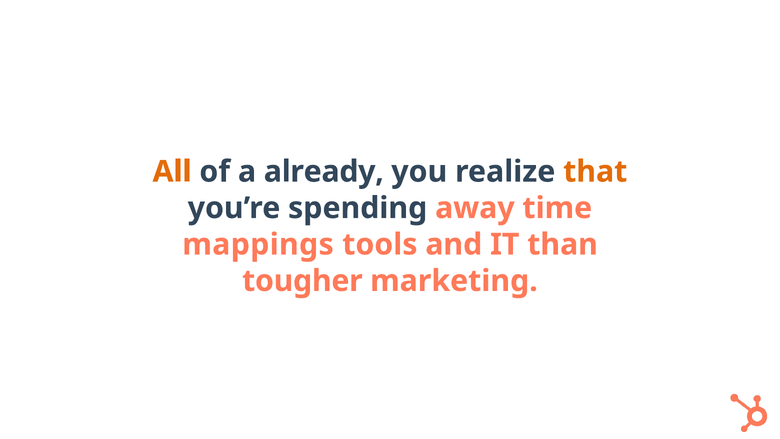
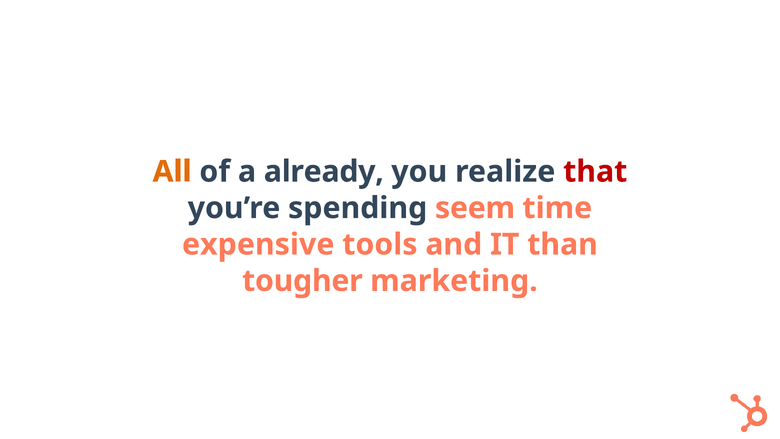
that colour: orange -> red
away: away -> seem
mappings: mappings -> expensive
